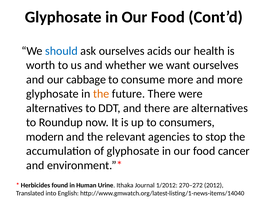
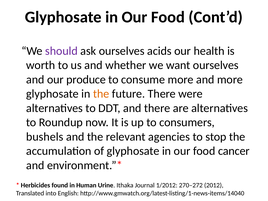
should colour: blue -> purple
cabbage: cabbage -> produce
modern: modern -> bushels
